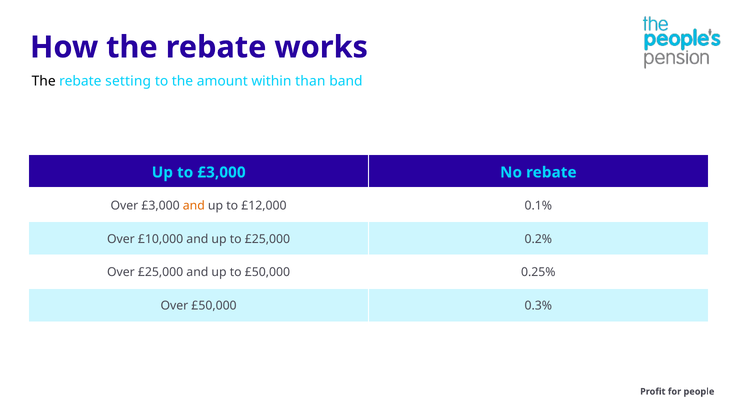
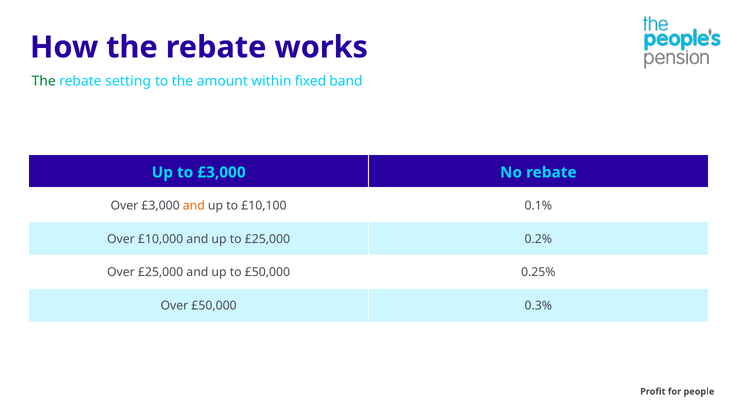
The at (44, 82) colour: black -> green
than: than -> fixed
£12,000: £12,000 -> £10,100
